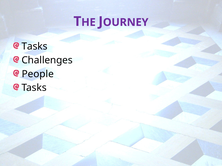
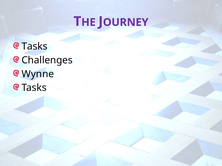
People: People -> Wynne
